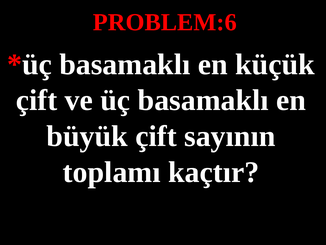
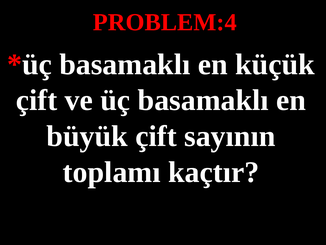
PROBLEM:6: PROBLEM:6 -> PROBLEM:4
